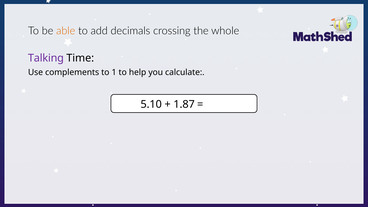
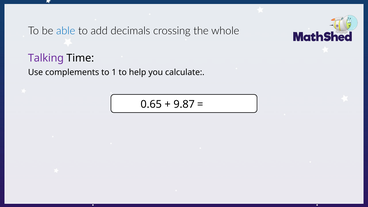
able colour: orange -> blue
5.10: 5.10 -> 0.65
1.87: 1.87 -> 9.87
